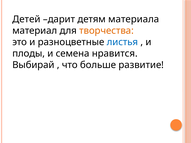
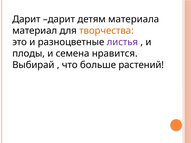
Детей at (26, 19): Детей -> Дарит
листья colour: blue -> purple
развитие: развитие -> растений
